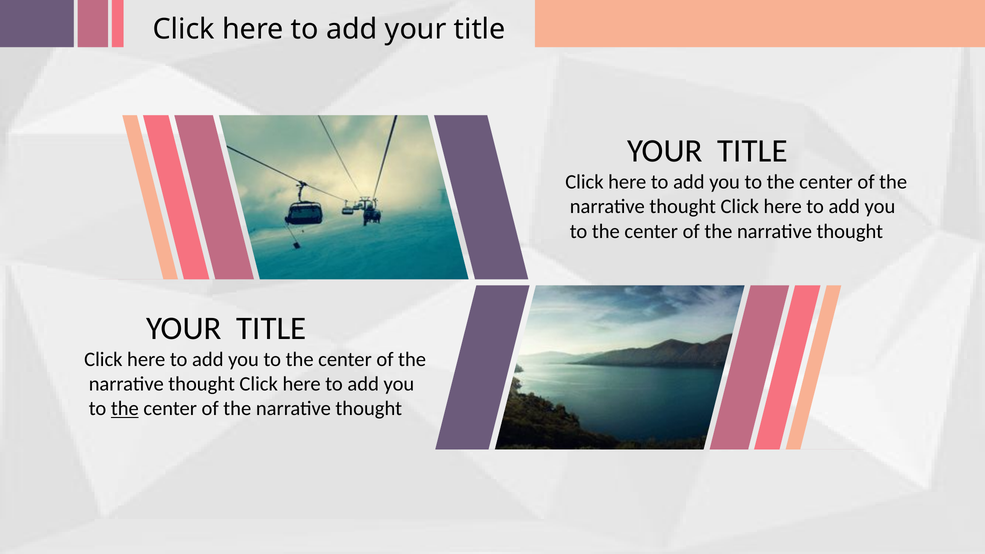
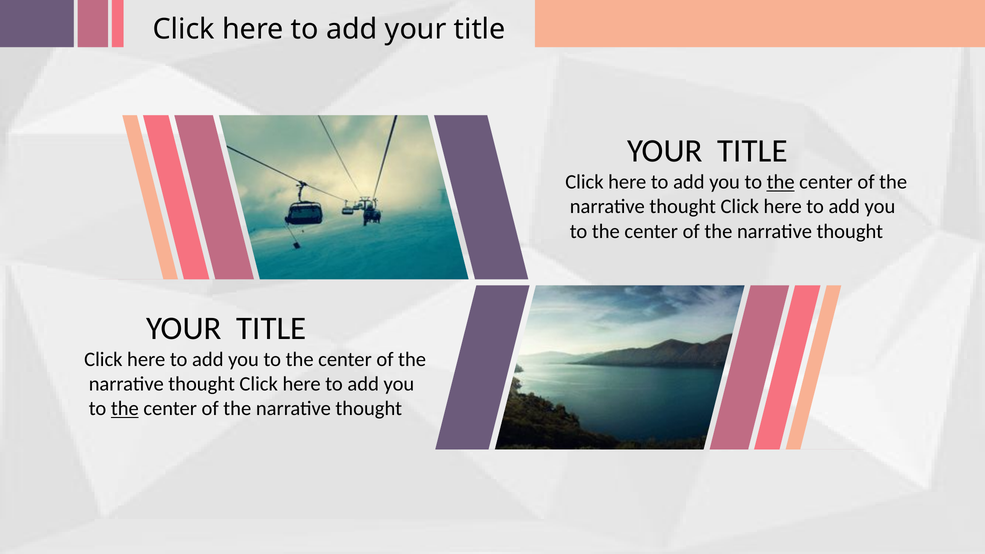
the at (781, 182) underline: none -> present
